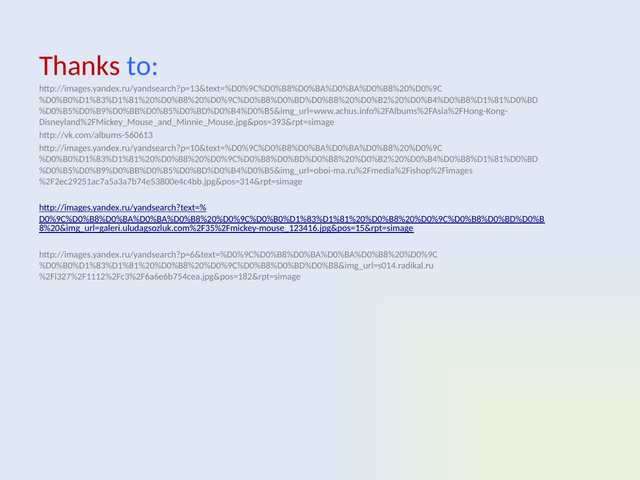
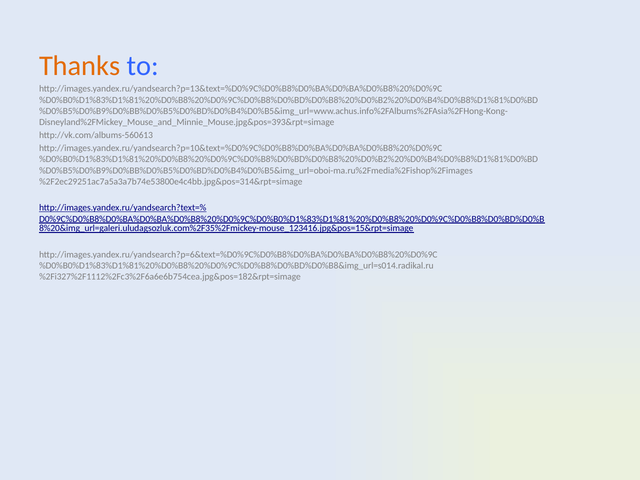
Thanks colour: red -> orange
